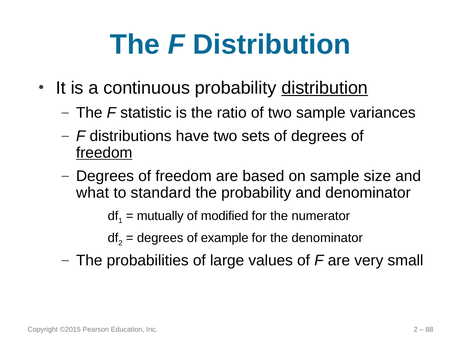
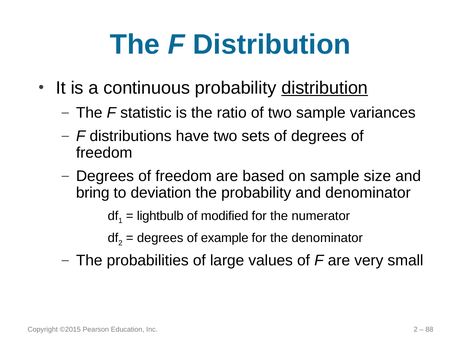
freedom at (104, 153) underline: present -> none
what: what -> bring
standard: standard -> deviation
mutually: mutually -> lightbulb
